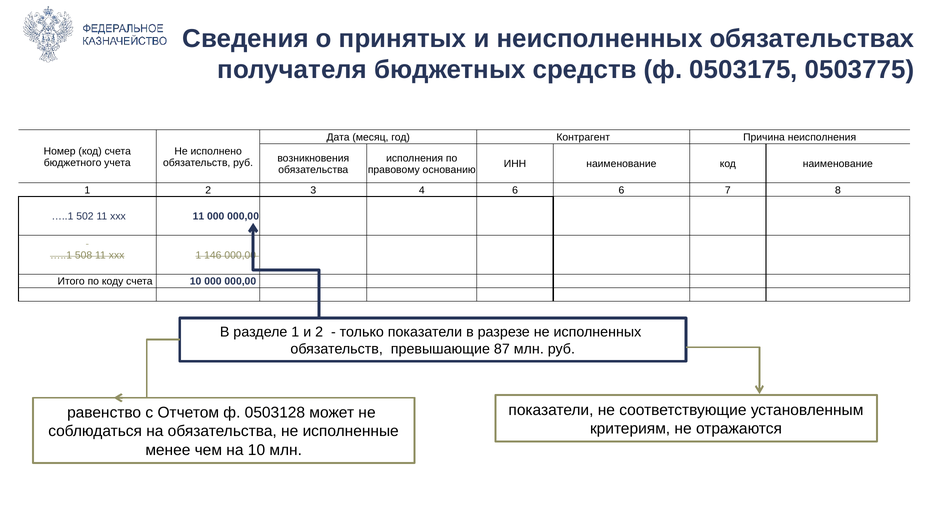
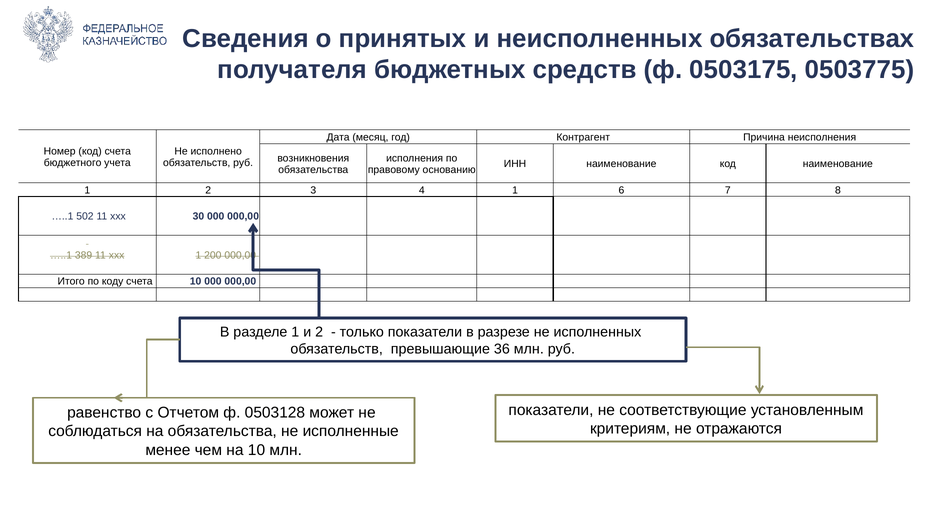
4 6: 6 -> 1
ххх 11: 11 -> 30
508: 508 -> 389
146: 146 -> 200
87: 87 -> 36
